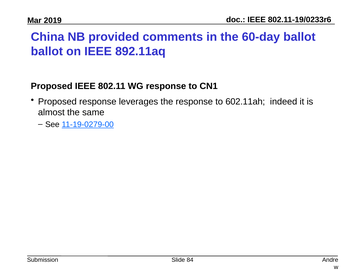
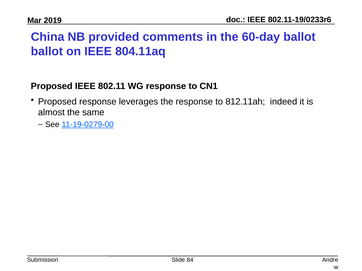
892.11aq: 892.11aq -> 804.11aq
602.11ah: 602.11ah -> 812.11ah
